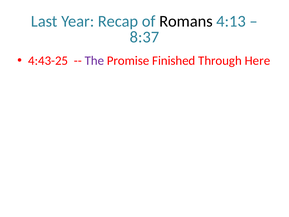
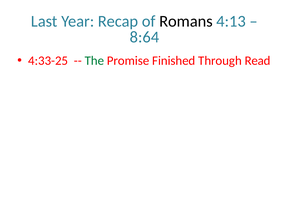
8:37: 8:37 -> 8:64
4:43-25: 4:43-25 -> 4:33-25
The colour: purple -> green
Here: Here -> Read
